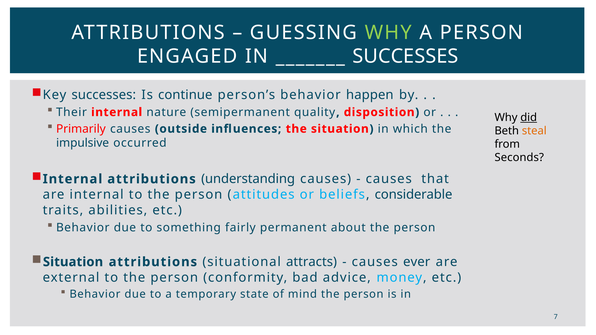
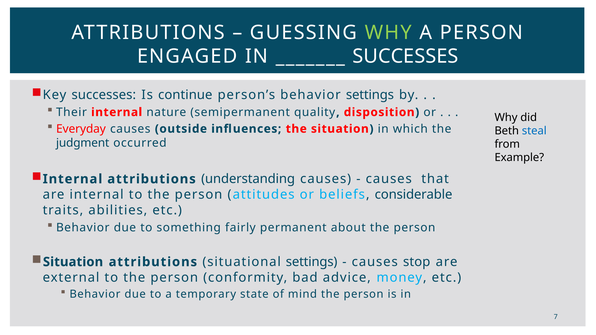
behavior happen: happen -> settings
did underline: present -> none
Primarily: Primarily -> Everyday
steal colour: orange -> blue
impulsive: impulsive -> judgment
Seconds: Seconds -> Example
situational attracts: attracts -> settings
ever: ever -> stop
